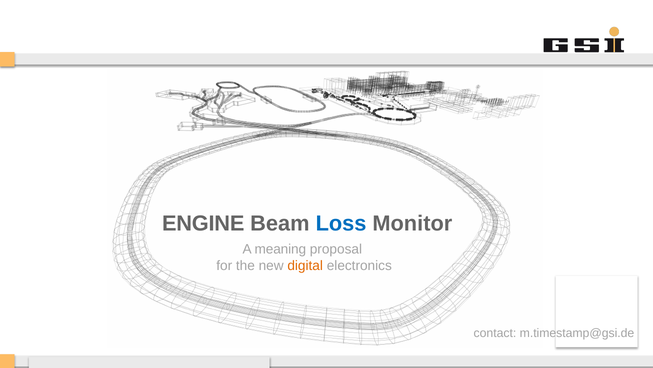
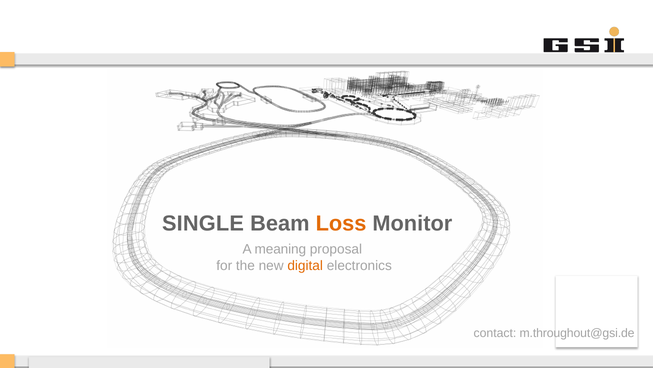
ENGINE: ENGINE -> SINGLE
Loss colour: blue -> orange
m.timestamp@gsi.de: m.timestamp@gsi.de -> m.throughout@gsi.de
